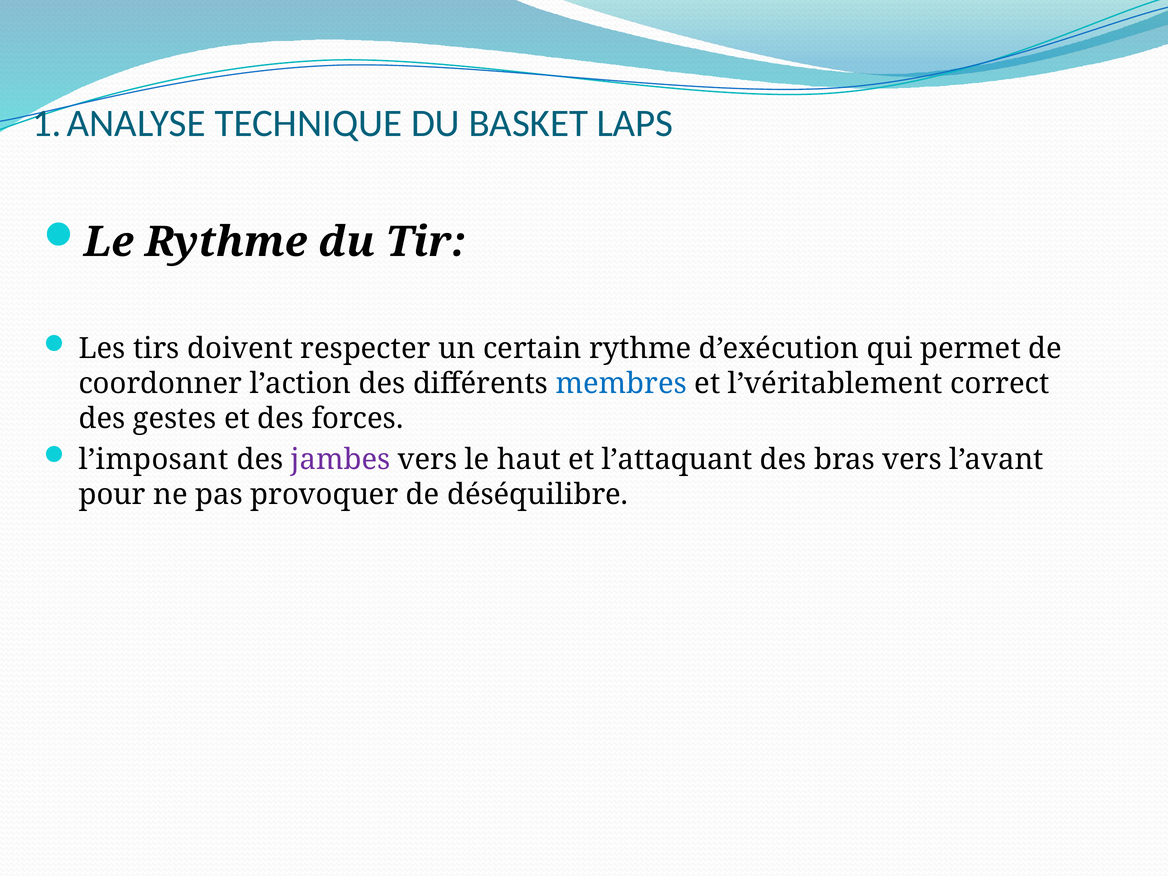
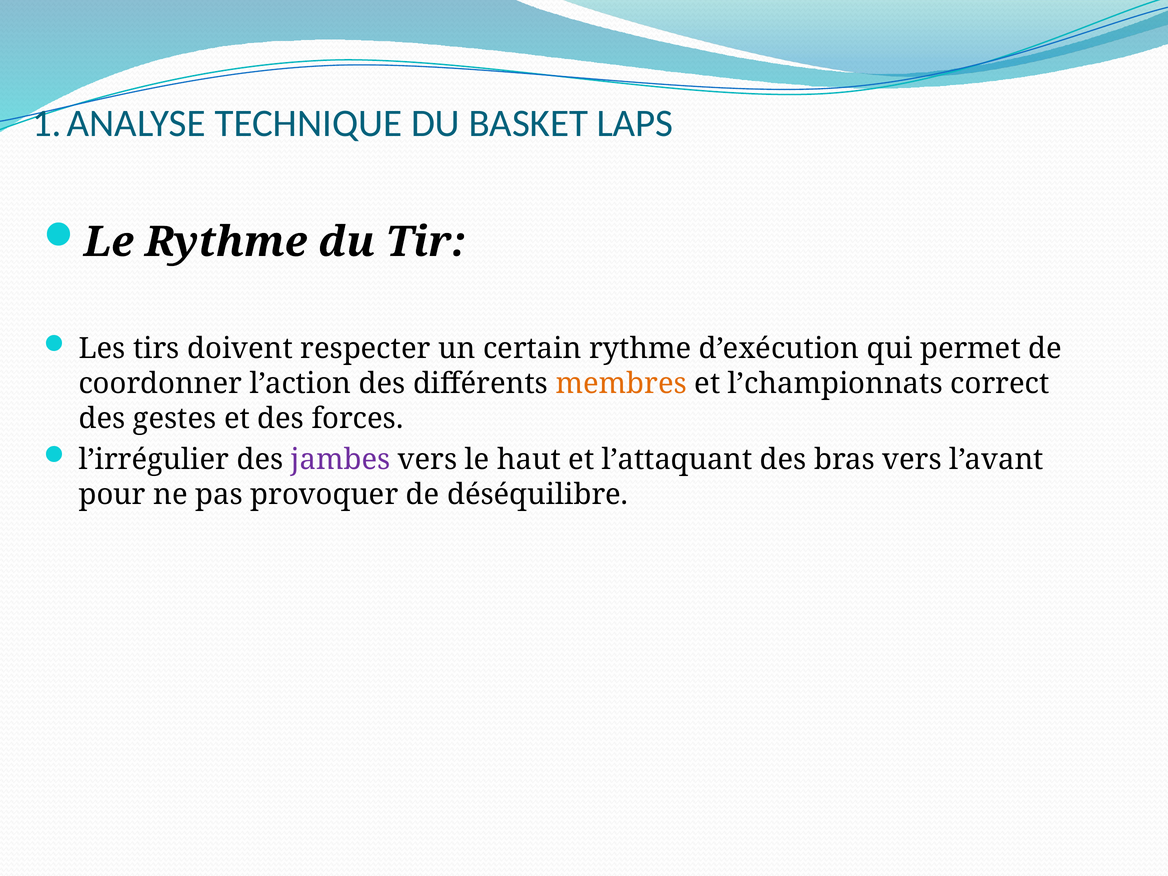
membres colour: blue -> orange
l’véritablement: l’véritablement -> l’championnats
l’imposant: l’imposant -> l’irrégulier
